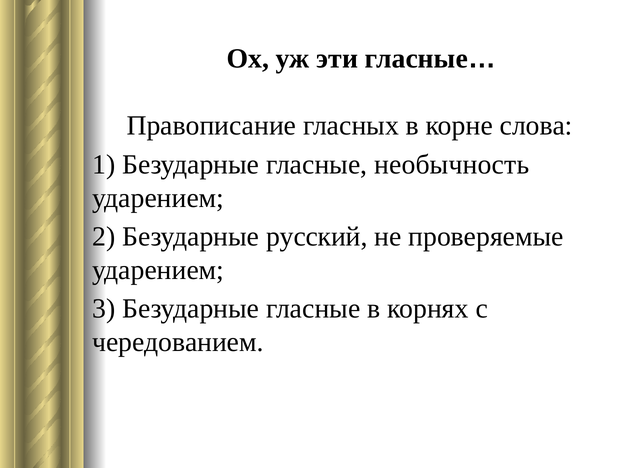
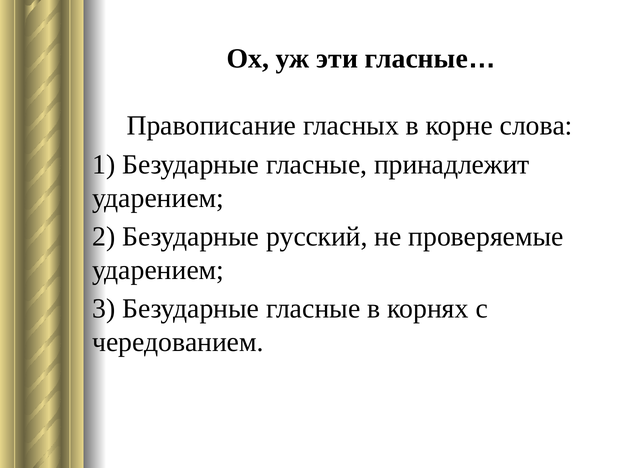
необычность: необычность -> принадлежит
